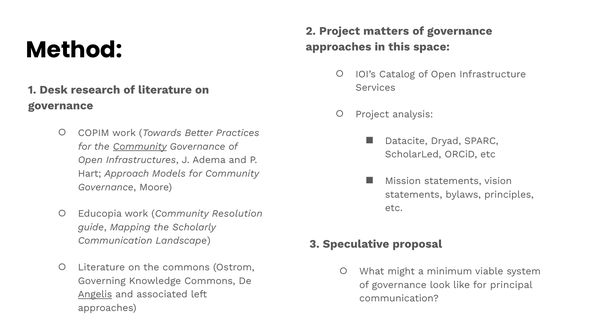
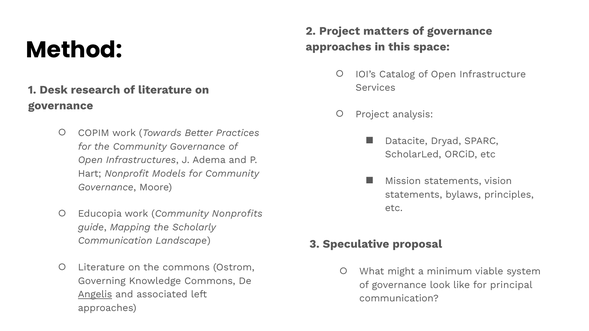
Community at (140, 147) underline: present -> none
Approach: Approach -> Nonprofit
Resolution: Resolution -> Nonprofits
